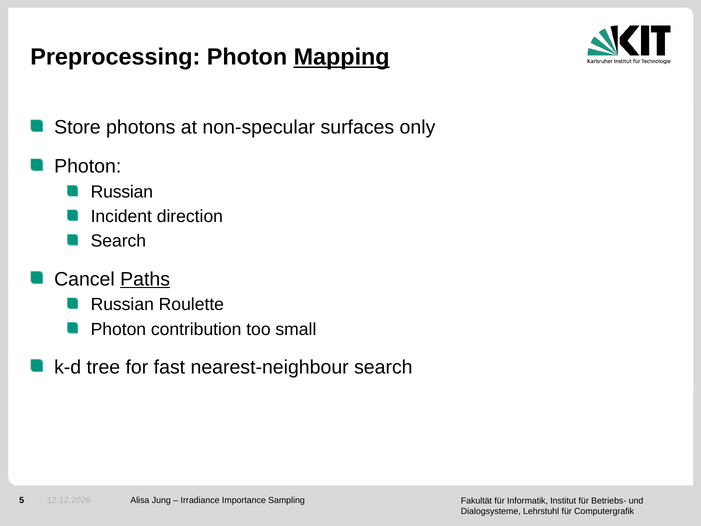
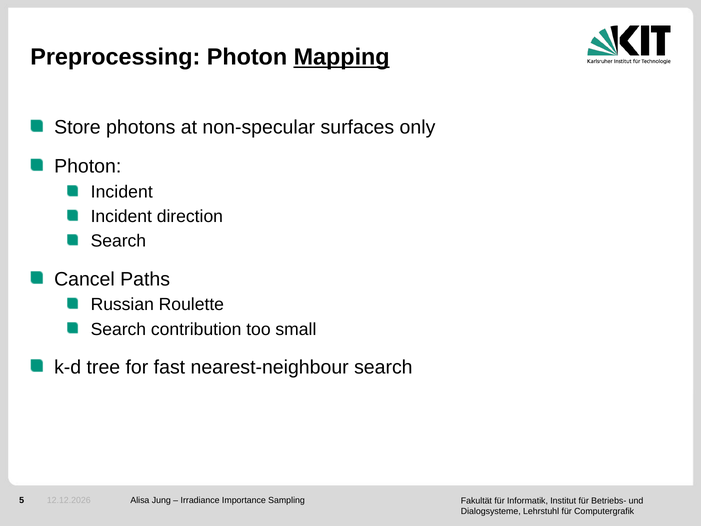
Russian at (122, 192): Russian -> Incident
Paths underline: present -> none
Photon at (118, 329): Photon -> Search
